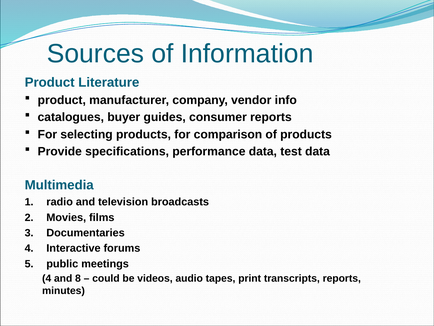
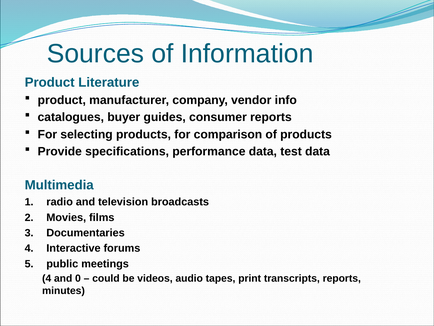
8: 8 -> 0
